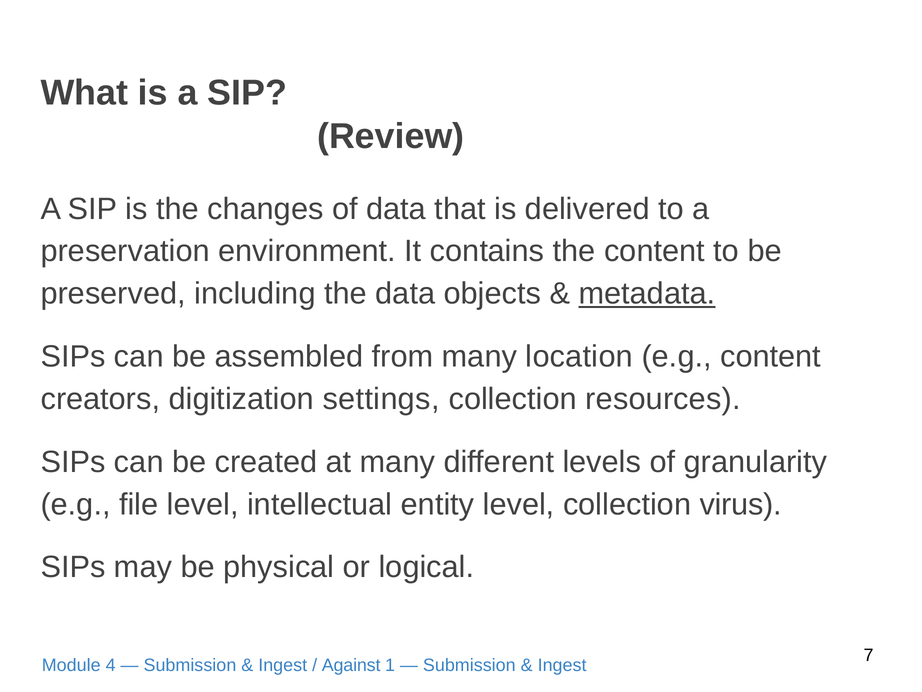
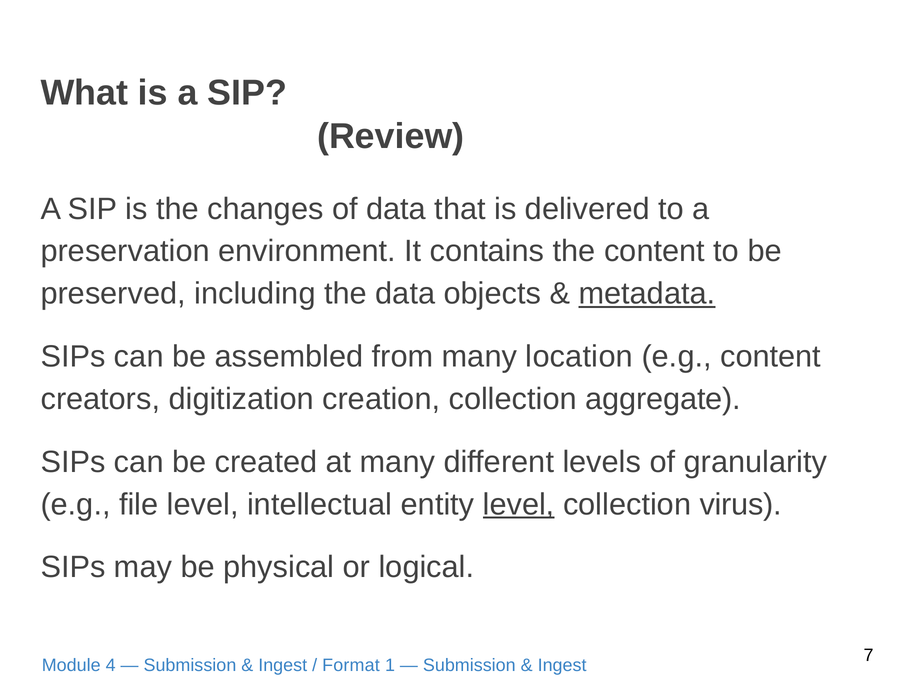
settings: settings -> creation
resources: resources -> aggregate
level at (519, 504) underline: none -> present
Against: Against -> Format
